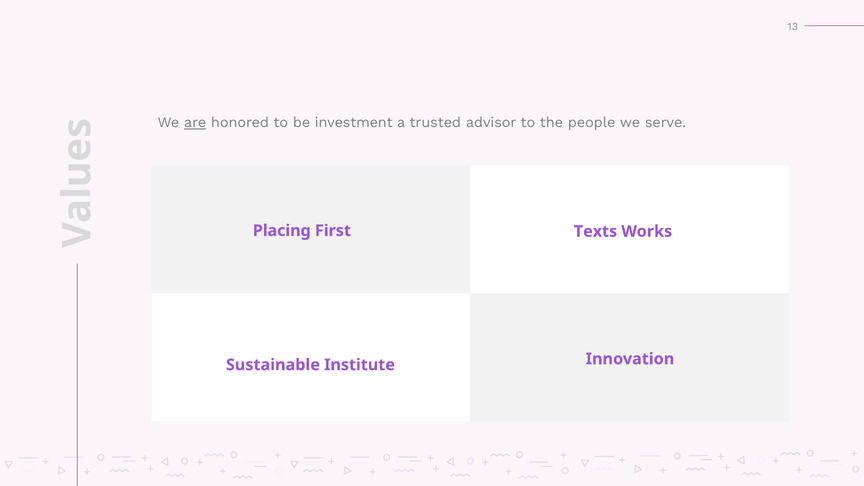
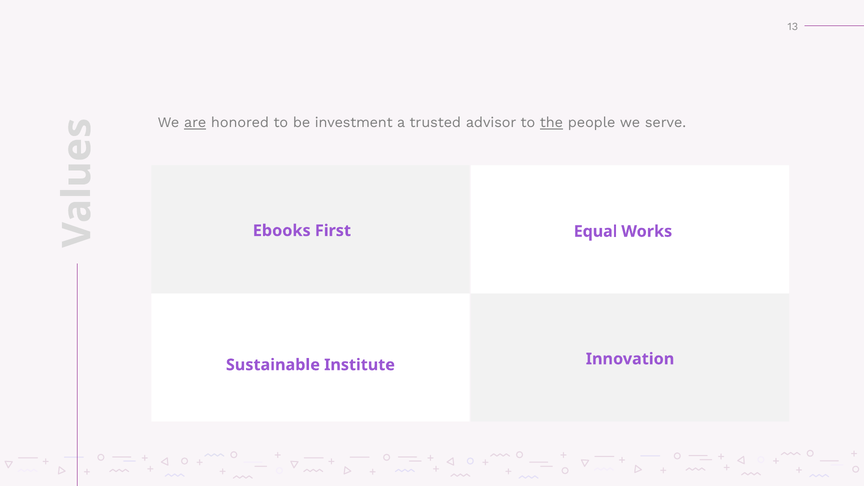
the underline: none -> present
Placing: Placing -> Ebooks
Texts: Texts -> Equal
